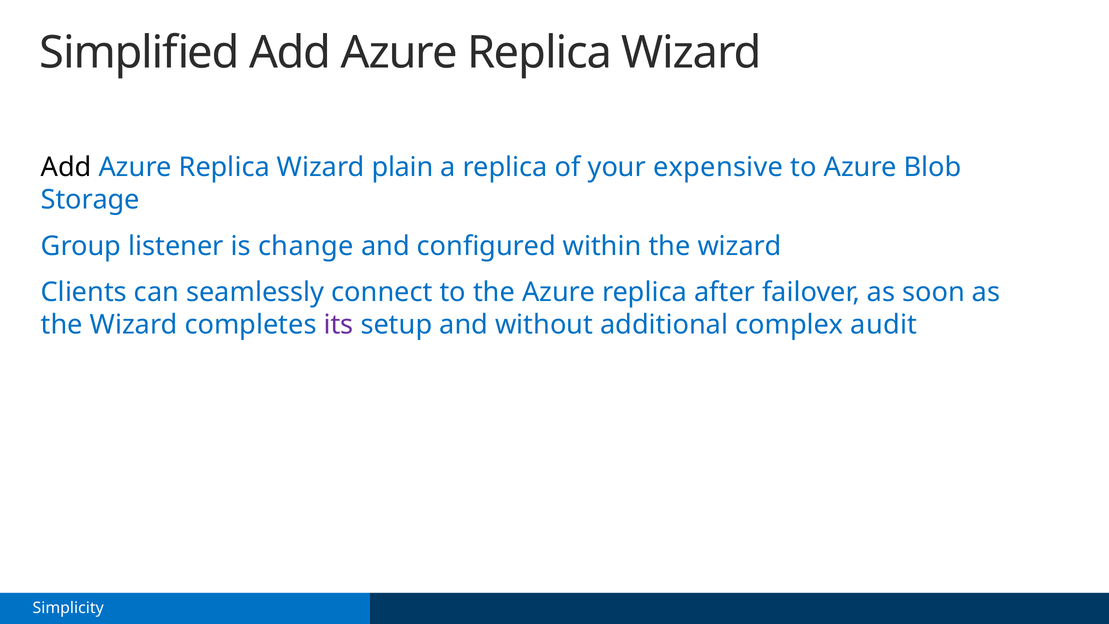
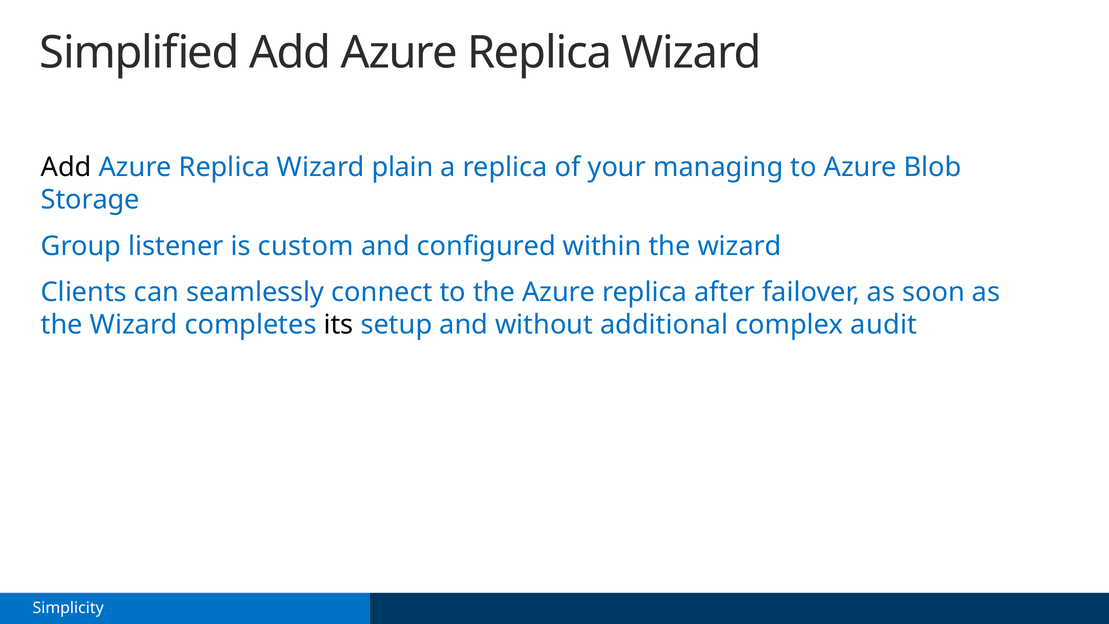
expensive: expensive -> managing
change: change -> custom
its colour: purple -> black
